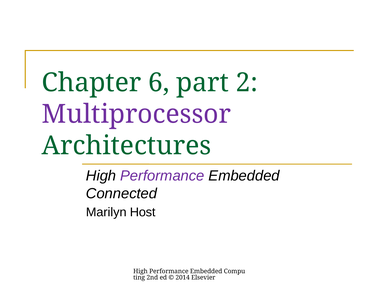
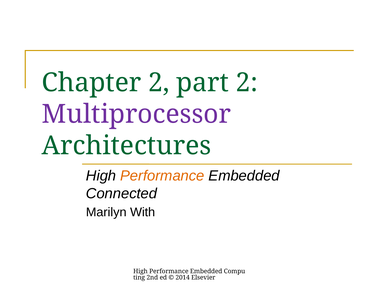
Chapter 6: 6 -> 2
Performance at (162, 176) colour: purple -> orange
Host: Host -> With
